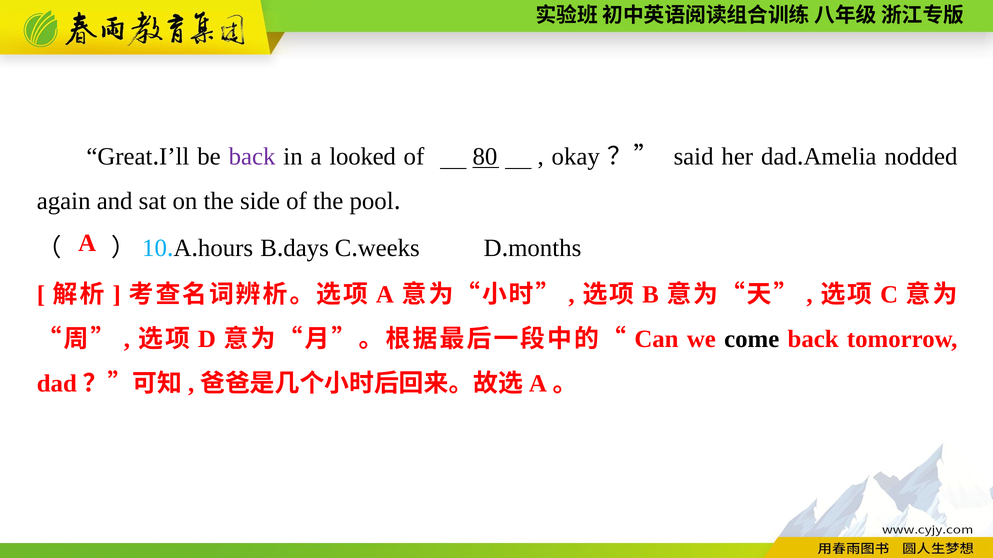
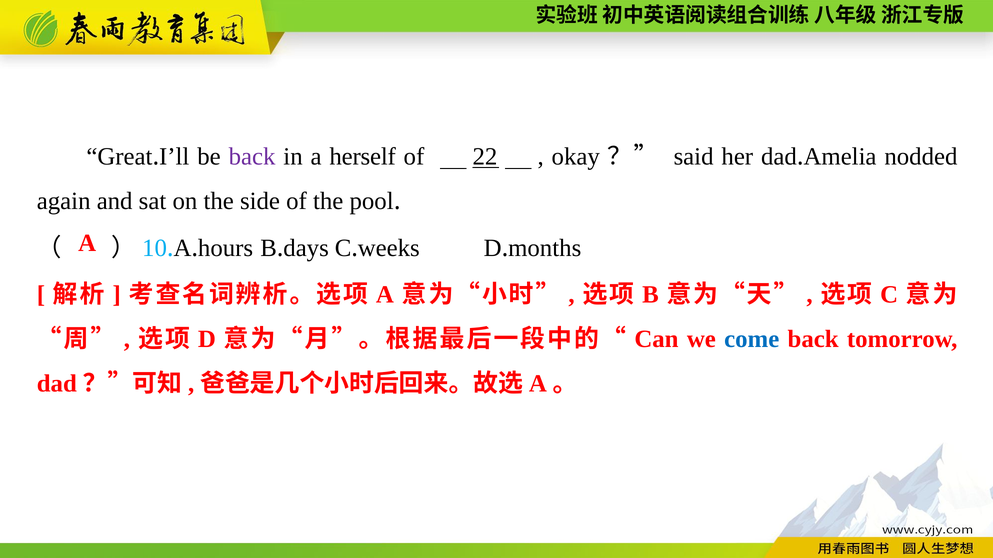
looked: looked -> herself
80: 80 -> 22
come colour: black -> blue
